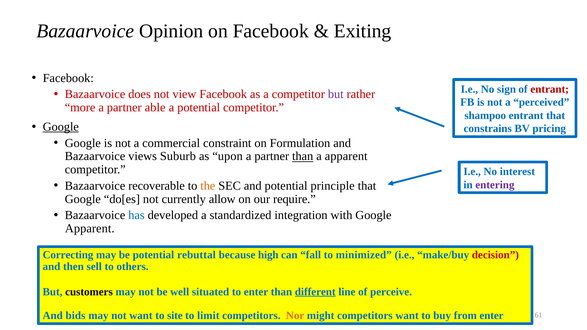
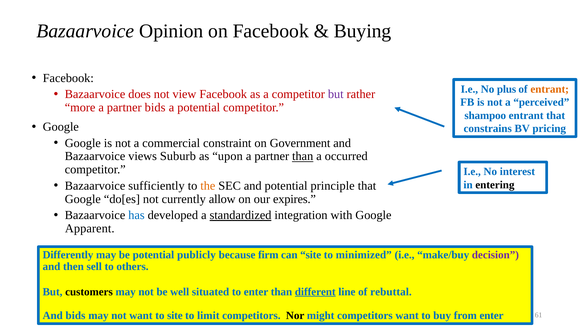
Exiting: Exiting -> Buying
sign: sign -> plus
entrant at (550, 89) colour: red -> orange
partner able: able -> bids
Google at (61, 127) underline: present -> none
Formulation: Formulation -> Government
a apparent: apparent -> occurred
recoverable: recoverable -> sufficiently
entering colour: purple -> black
require: require -> expires
standardized underline: none -> present
Correcting: Correcting -> Differently
rebuttal: rebuttal -> publicly
high: high -> firm
can fall: fall -> site
decision colour: red -> purple
perceive: perceive -> rebuttal
Nor colour: orange -> black
